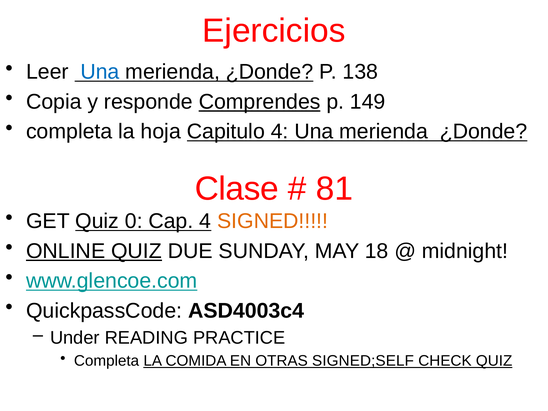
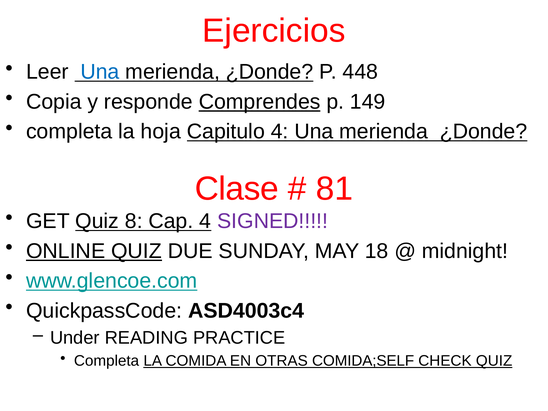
138: 138 -> 448
0: 0 -> 8
SIGNED colour: orange -> purple
SIGNED;SELF: SIGNED;SELF -> COMIDA;SELF
